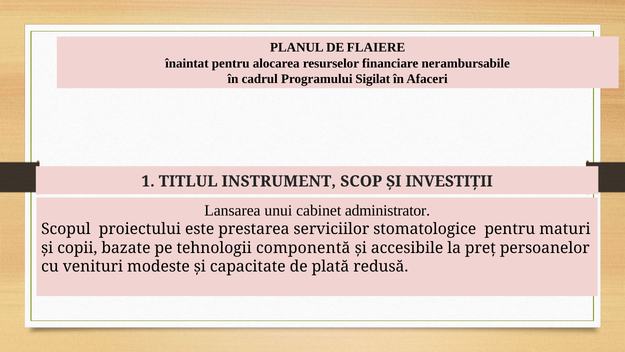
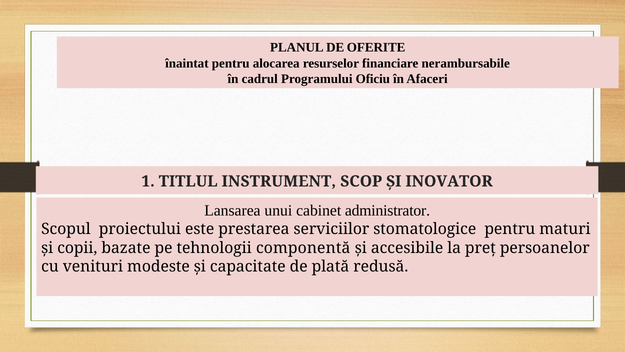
FLAIERE: FLAIERE -> OFERITE
Sigilat: Sigilat -> Oficiu
INVESTIŢII: INVESTIŢII -> INOVATOR
